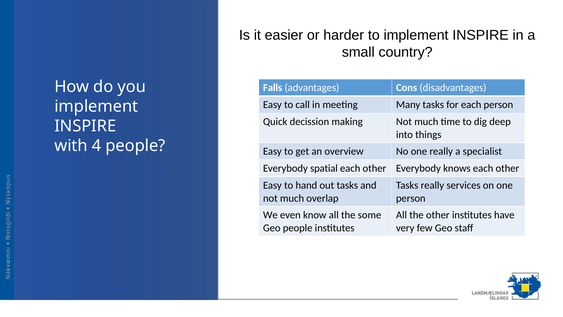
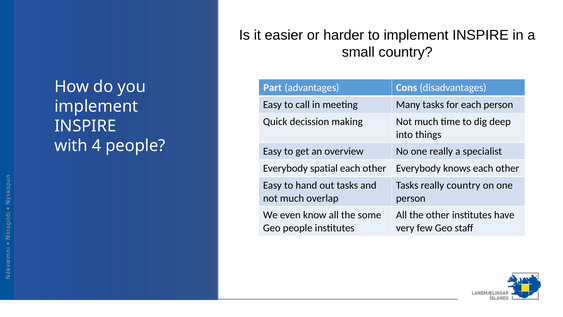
Falls: Falls -> Part
really services: services -> country
